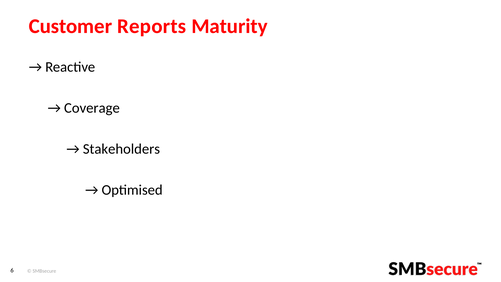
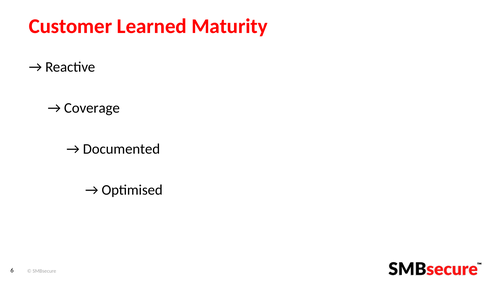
Reports: Reports -> Learned
Stakeholders: Stakeholders -> Documented
